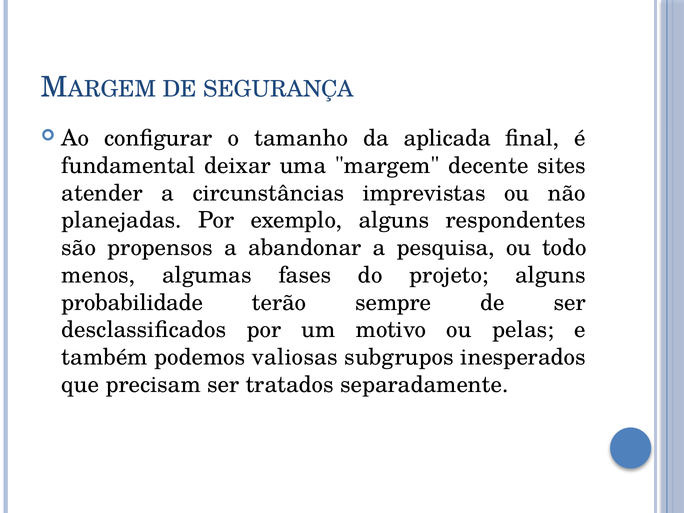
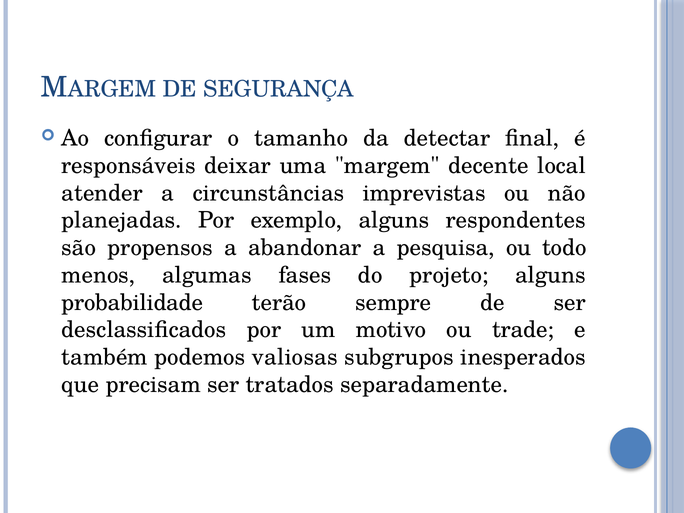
aplicada: aplicada -> detectar
fundamental: fundamental -> responsáveis
sites: sites -> local
pelas: pelas -> trade
